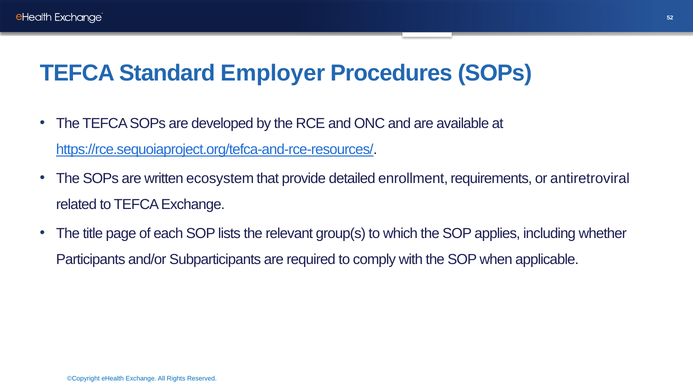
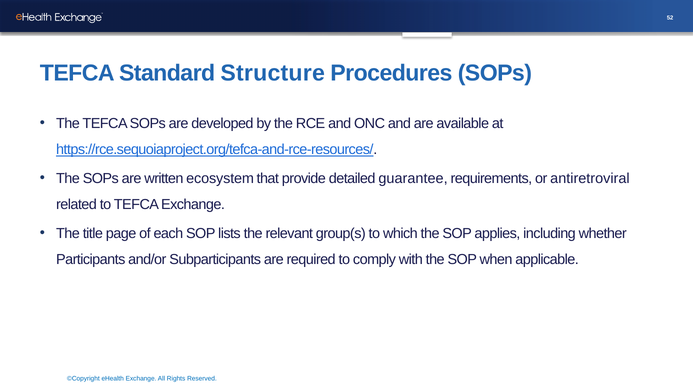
Employer: Employer -> Structure
enrollment: enrollment -> guarantee
